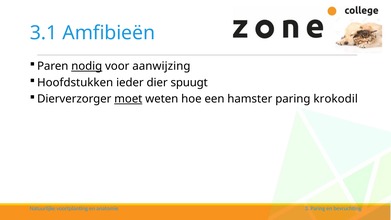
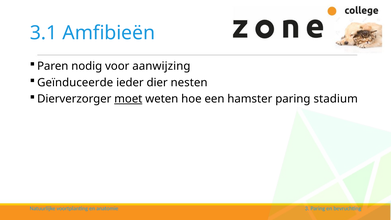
nodig underline: present -> none
Hoofdstukken: Hoofdstukken -> Geïnduceerde
spuugt: spuugt -> nesten
krokodil: krokodil -> stadium
